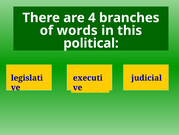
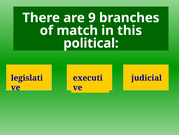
4: 4 -> 9
words: words -> match
